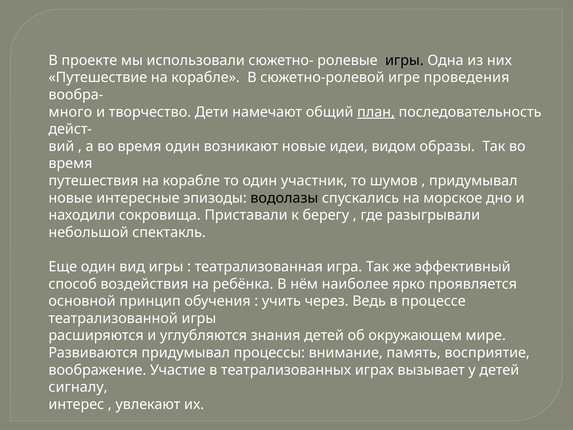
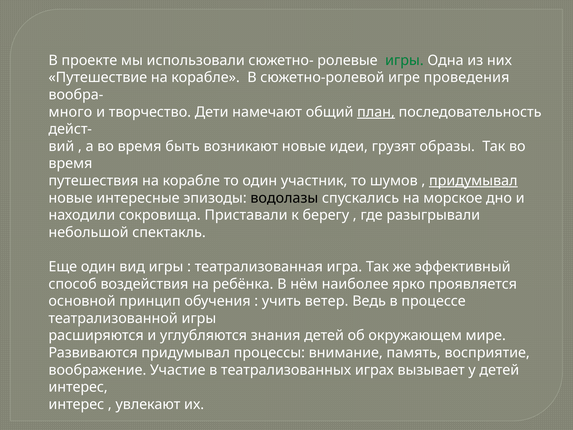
игры at (404, 60) colour: black -> green
время один: один -> быть
видом: видом -> грузят
придумывал at (473, 181) underline: none -> present
через: через -> ветер
сигналу at (78, 387): сигналу -> интерес
